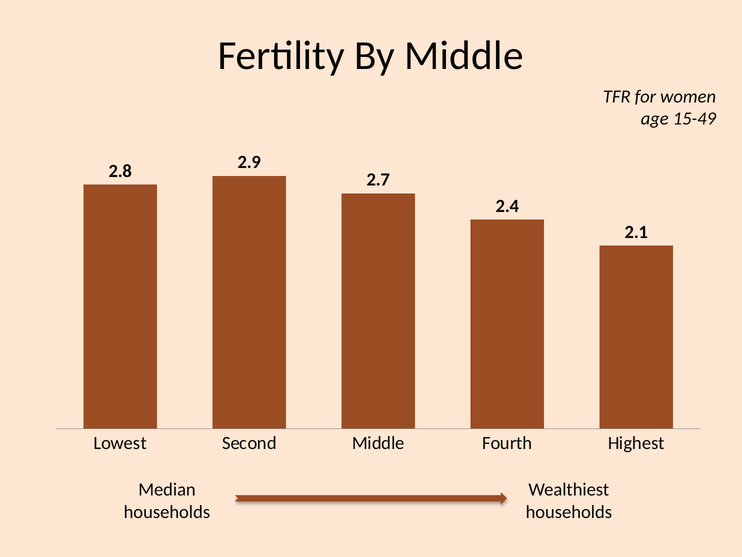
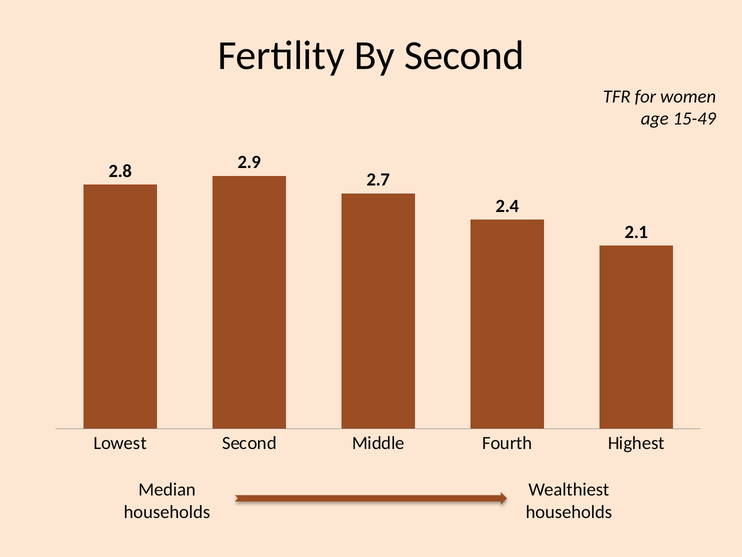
By Middle: Middle -> Second
